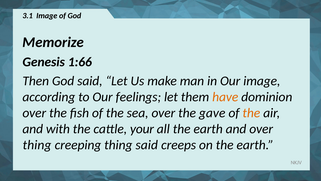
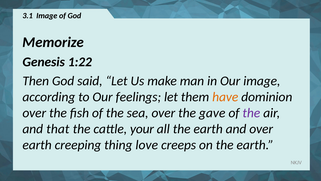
1:66: 1:66 -> 1:22
the at (251, 113) colour: orange -> purple
with: with -> that
thing at (37, 145): thing -> earth
thing said: said -> love
